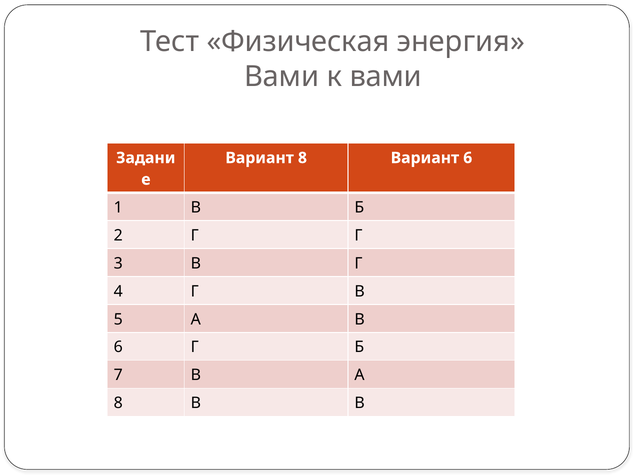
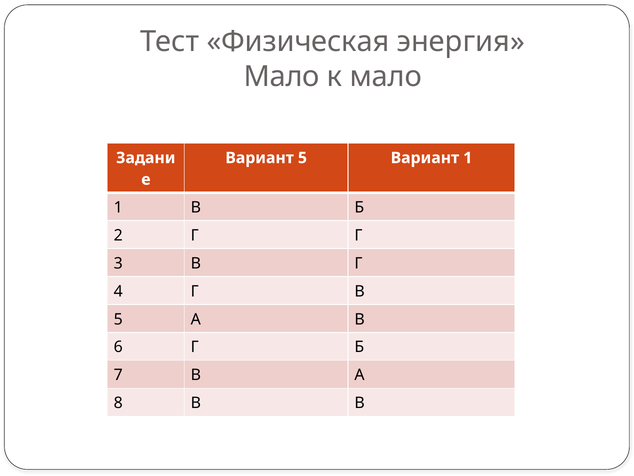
Вами at (282, 77): Вами -> Мало
к вами: вами -> мало
Вариант 8: 8 -> 5
Вариант 6: 6 -> 1
